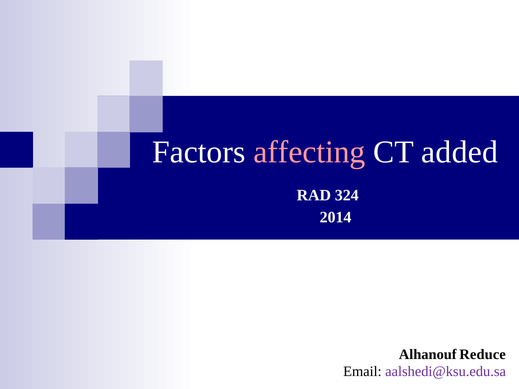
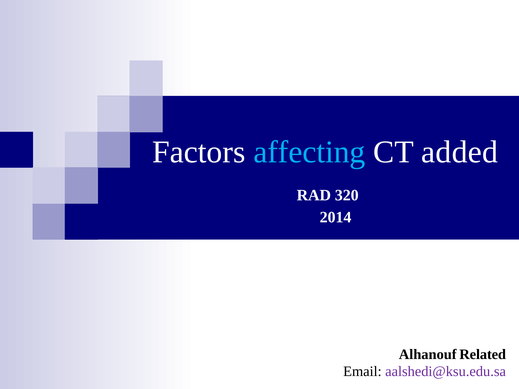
affecting colour: pink -> light blue
324: 324 -> 320
Reduce: Reduce -> Related
